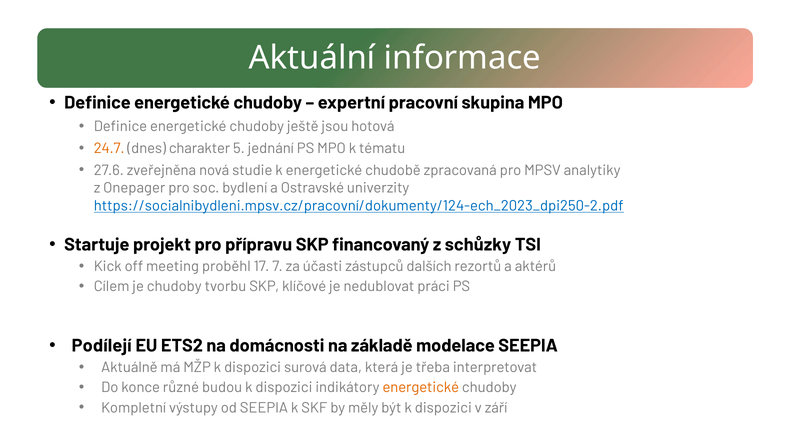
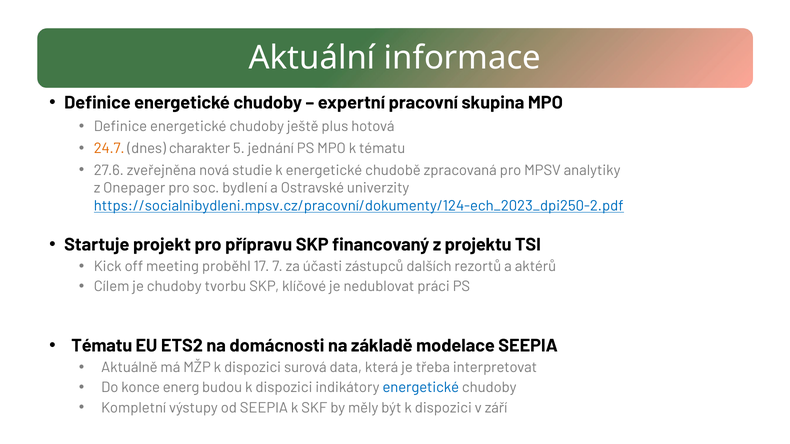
jsou: jsou -> plus
schůzky: schůzky -> projektu
Podílejí at (102, 346): Podílejí -> Tématu
různé: různé -> energ
energetické at (421, 388) colour: orange -> blue
